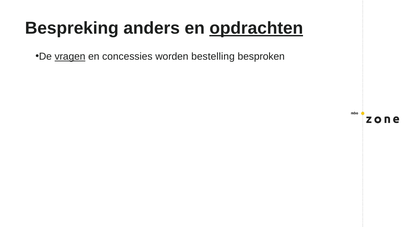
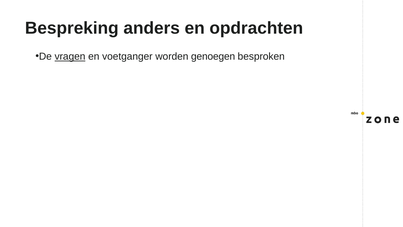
opdrachten underline: present -> none
concessies: concessies -> voetganger
bestelling: bestelling -> genoegen
